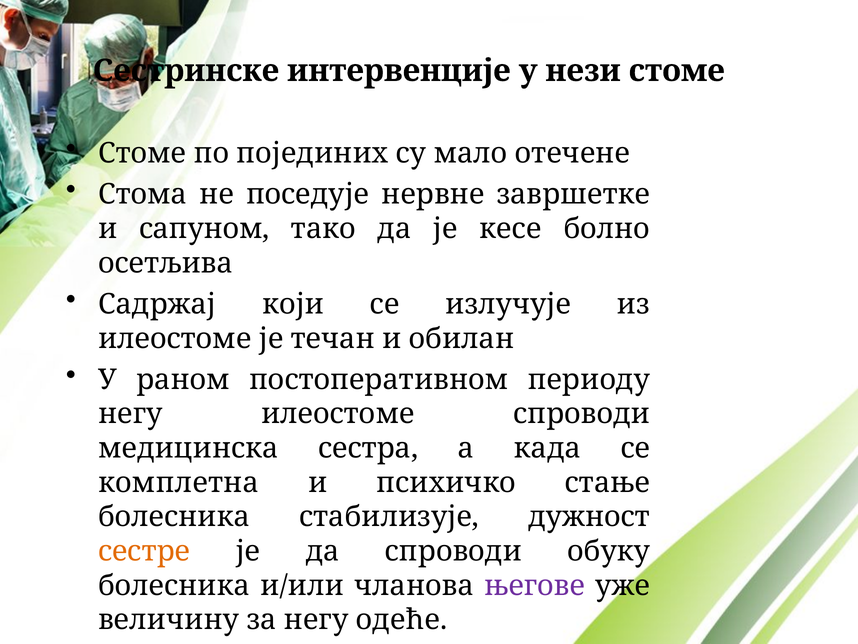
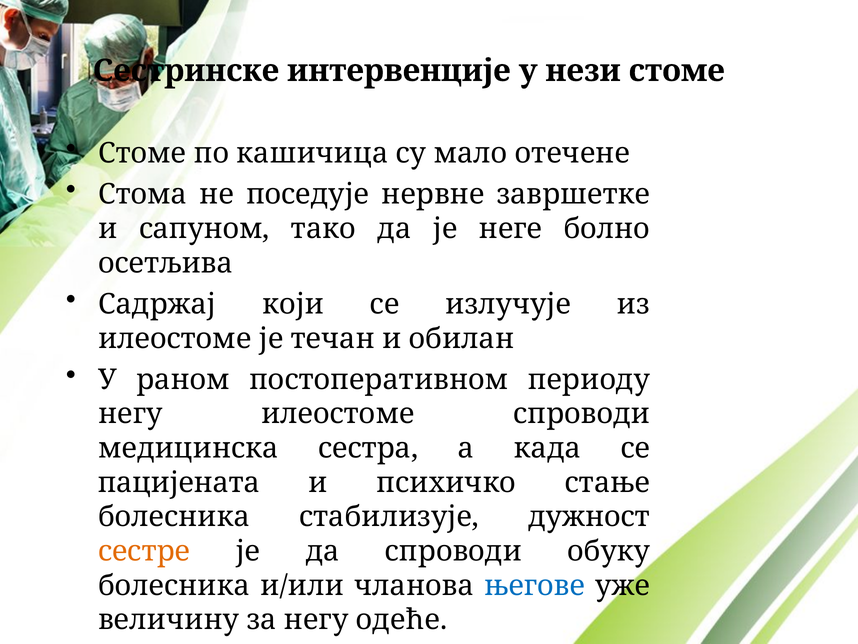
појединих: појединих -> кашичица
кесе: кесе -> неге
комплетна: комплетна -> пацијената
његове colour: purple -> blue
